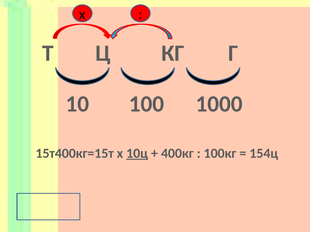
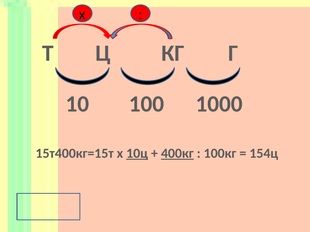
400кг underline: none -> present
